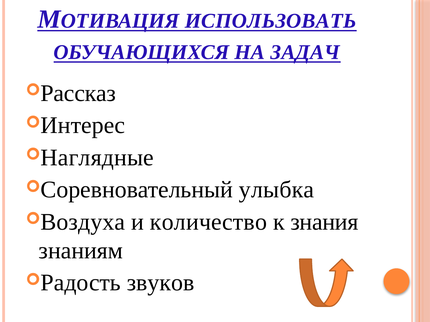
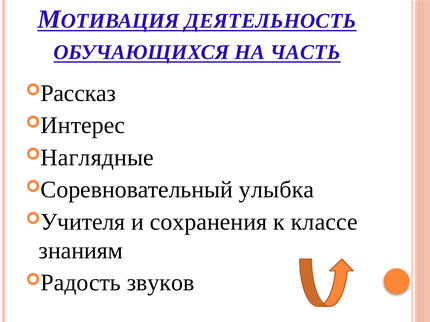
ИСПОЛЬЗОВАТЬ: ИСПОЛЬЗОВАТЬ -> ДЕЯТЕЛЬНОСТЬ
ЗАДАЧ: ЗАДАЧ -> ЧАСТЬ
Воздуха: Воздуха -> Учителя
количество: количество -> сохранения
знания: знания -> классе
